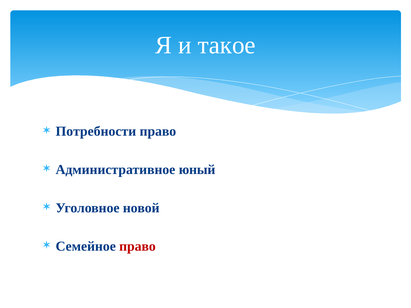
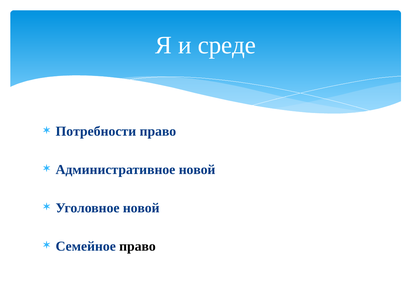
такое: такое -> среде
Административное юный: юный -> новой
право at (137, 247) colour: red -> black
